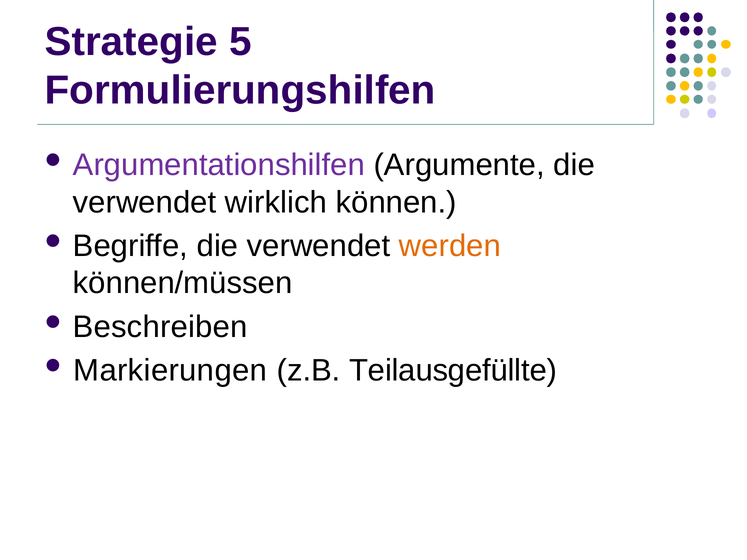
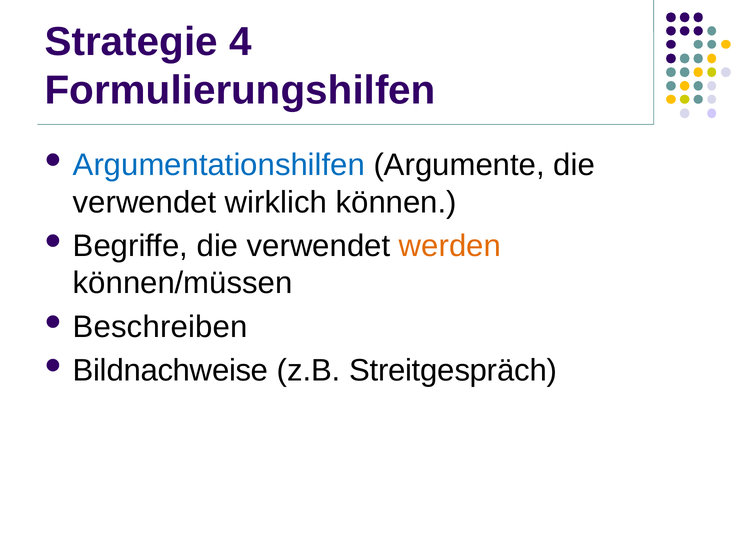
5: 5 -> 4
Argumentationshilfen colour: purple -> blue
Markierungen: Markierungen -> Bildnachweise
Teilausgefüllte: Teilausgefüllte -> Streitgespräch
